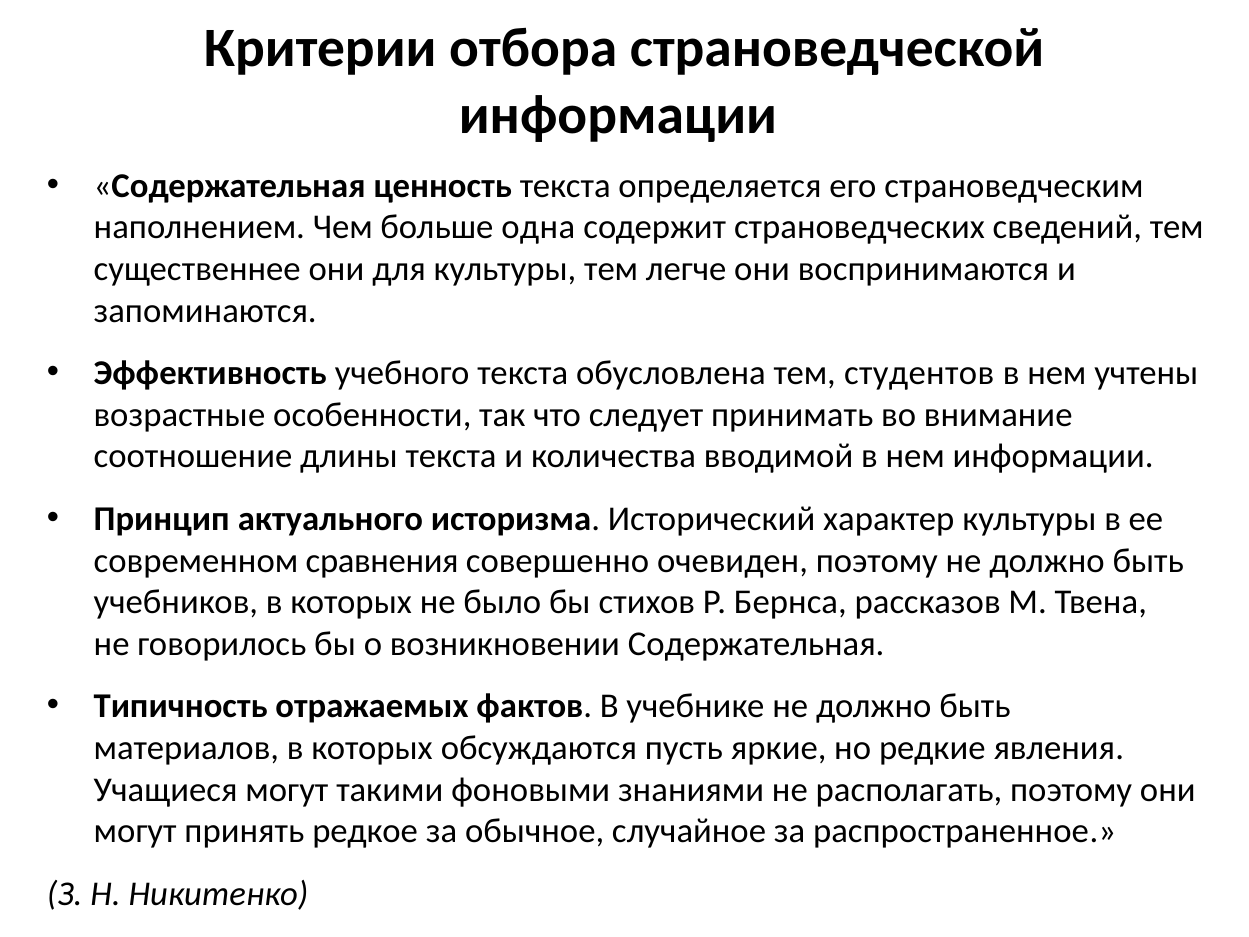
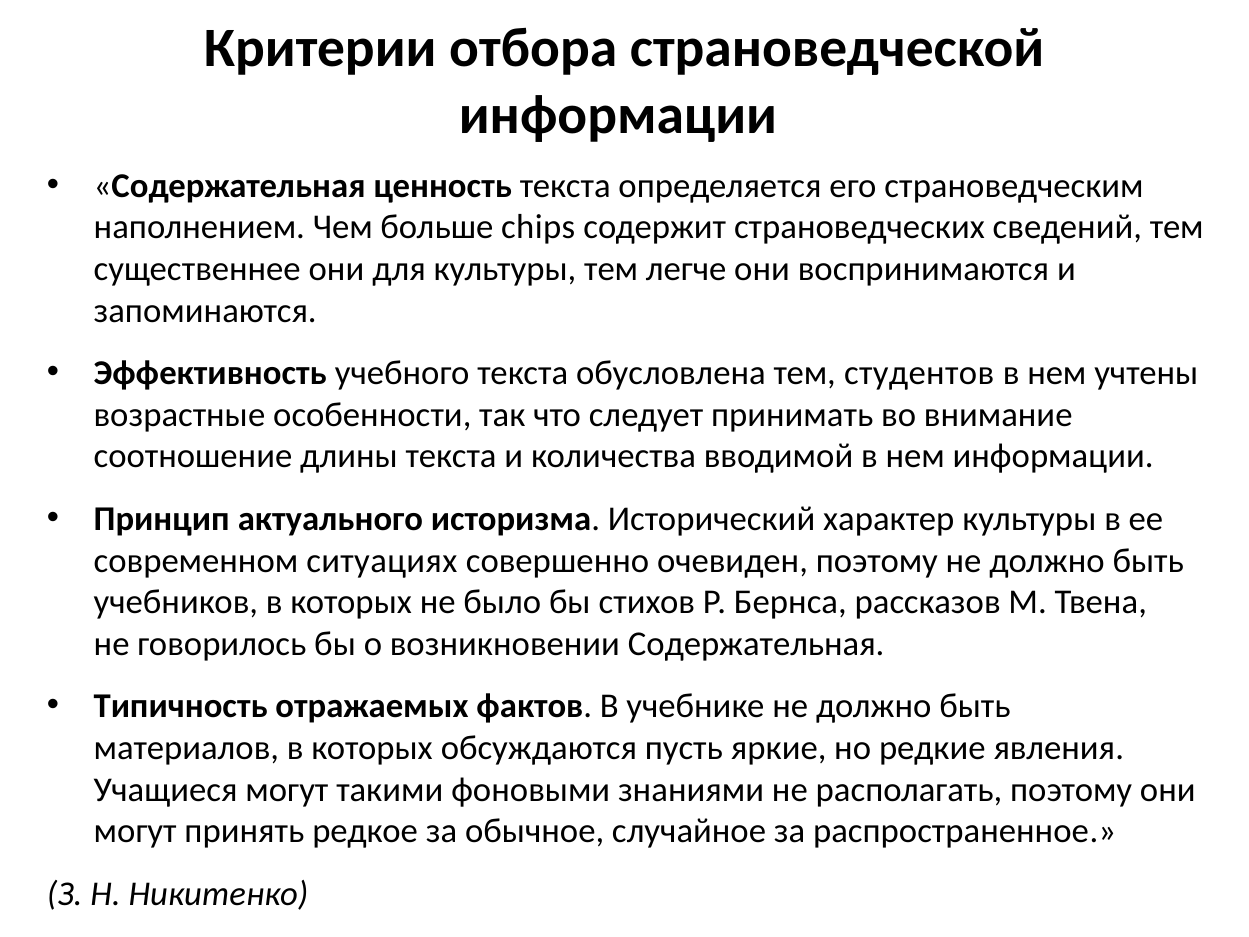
одна: одна -> chips
сравнения: сравнения -> ситуациях
